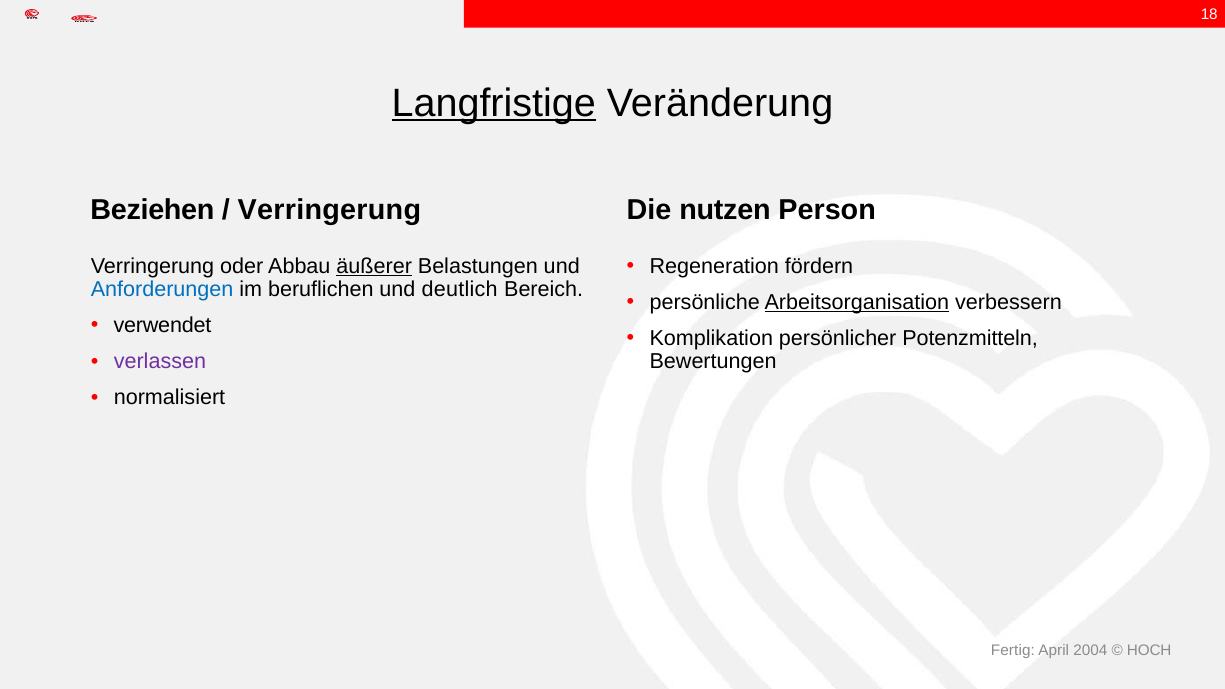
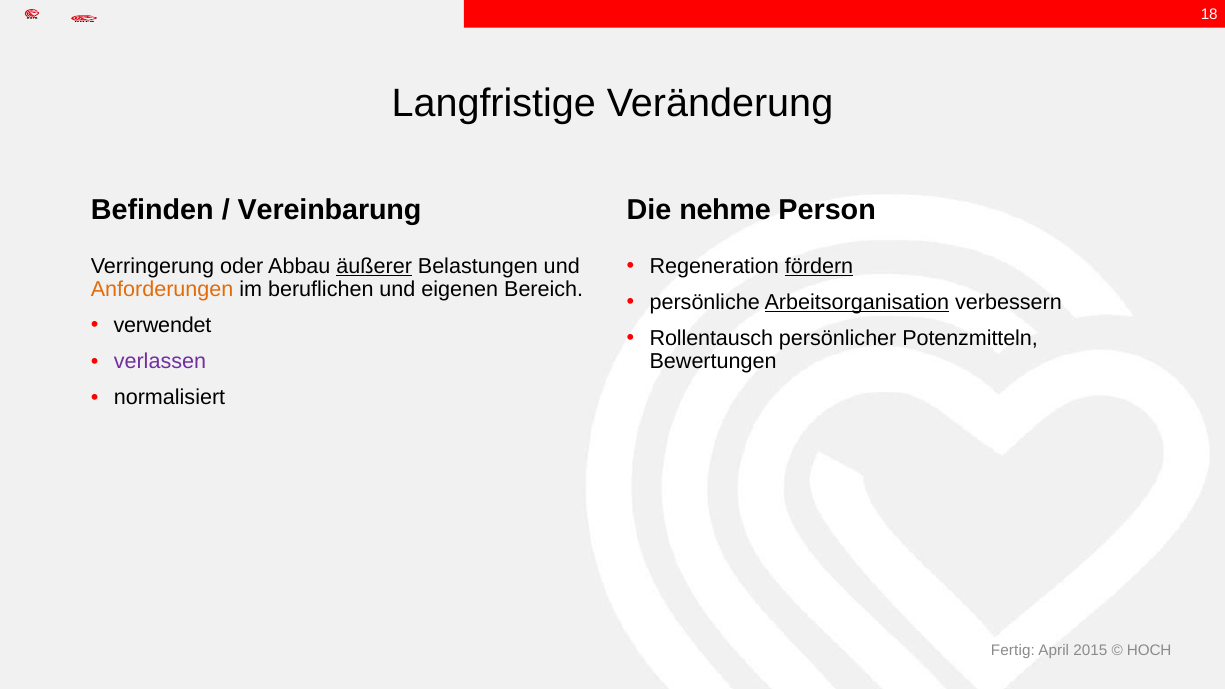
Langfristige underline: present -> none
Beziehen: Beziehen -> Befinden
Verringerung at (329, 210): Verringerung -> Vereinbarung
nutzen: nutzen -> nehme
fördern underline: none -> present
Anforderungen colour: blue -> orange
deutlich: deutlich -> eigenen
Komplikation: Komplikation -> Rollentausch
2004: 2004 -> 2015
